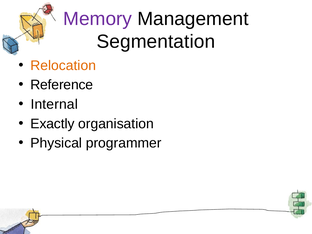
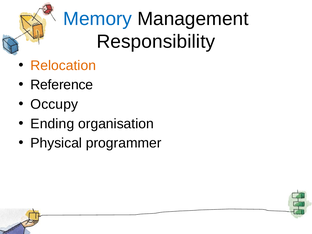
Memory colour: purple -> blue
Segmentation: Segmentation -> Responsibility
Internal: Internal -> Occupy
Exactly: Exactly -> Ending
